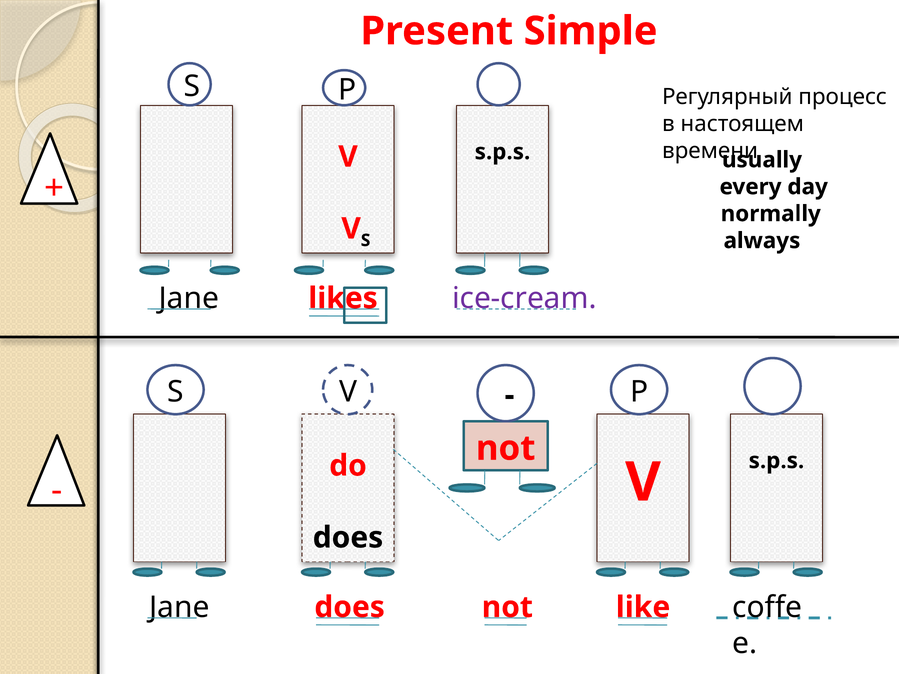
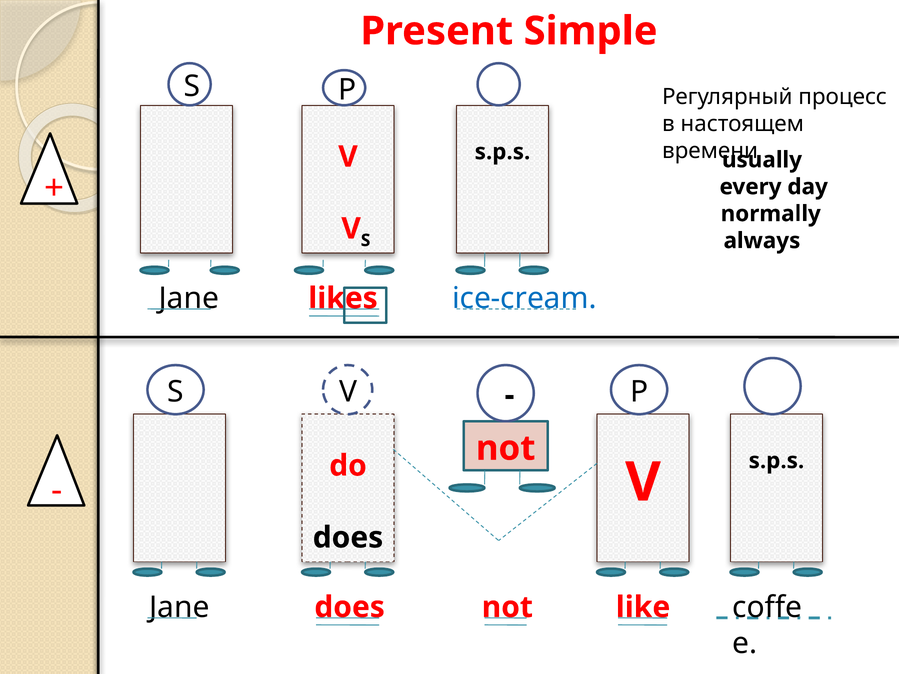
ice-cream colour: purple -> blue
